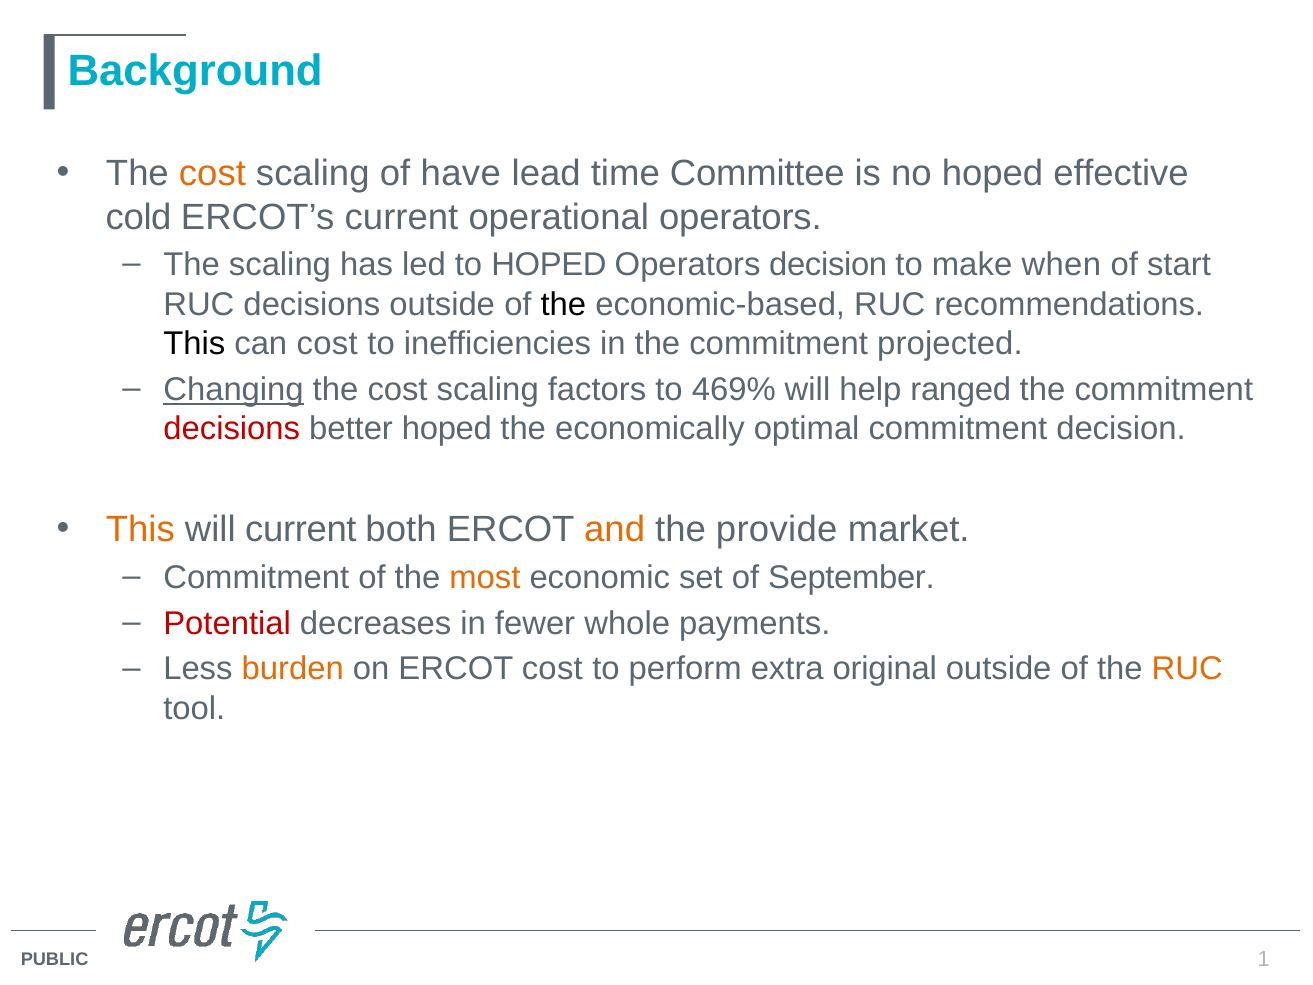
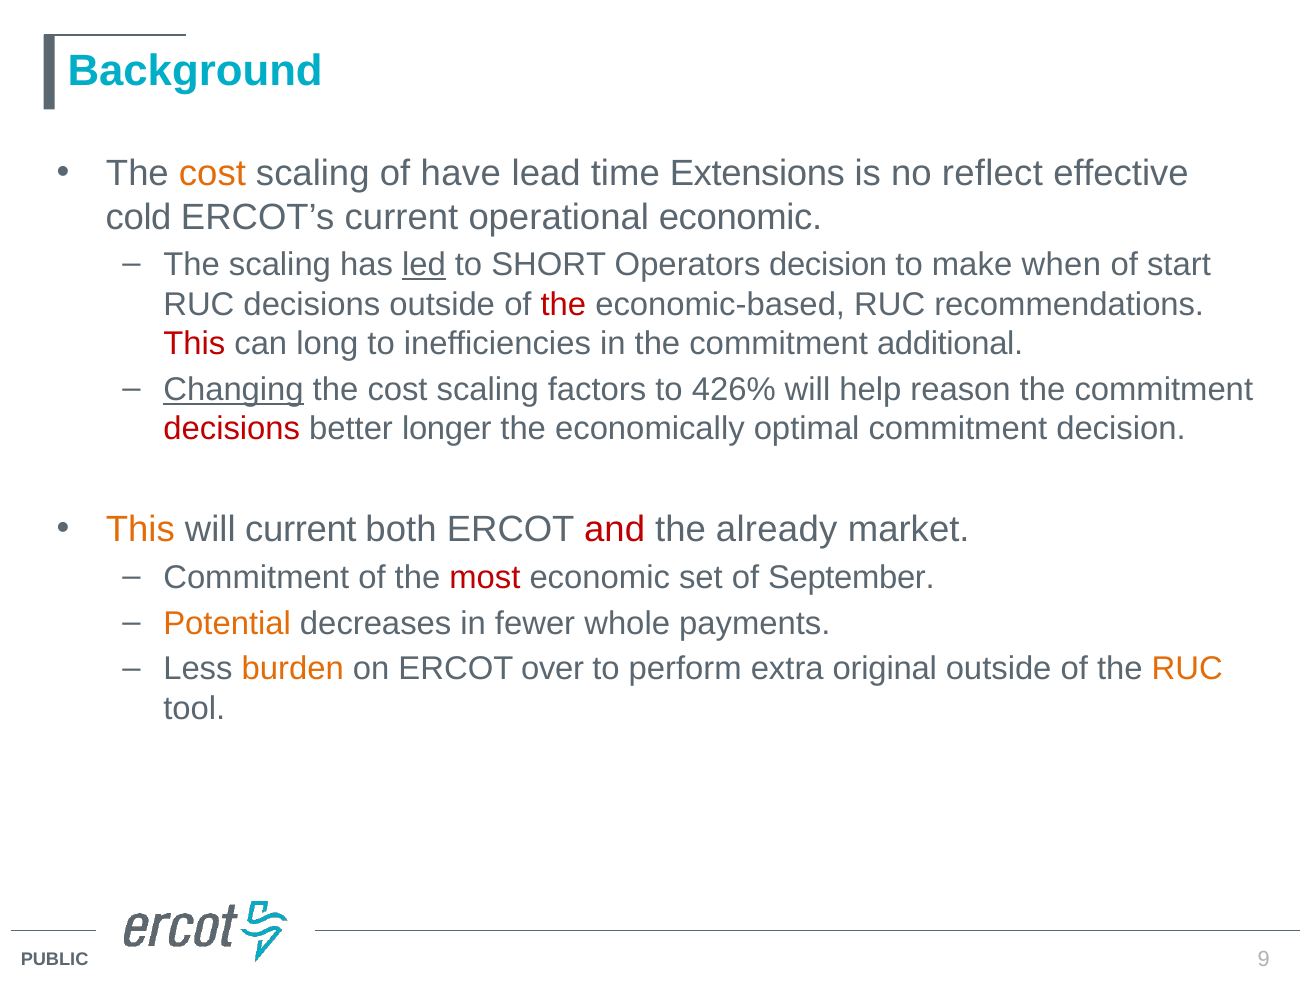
Committee: Committee -> Extensions
no hoped: hoped -> reflect
operational operators: operators -> economic
led underline: none -> present
to HOPED: HOPED -> SHORT
the at (563, 304) colour: black -> red
This at (194, 344) colour: black -> red
can cost: cost -> long
projected: projected -> additional
469%: 469% -> 426%
ranged: ranged -> reason
better hoped: hoped -> longer
and colour: orange -> red
provide: provide -> already
most colour: orange -> red
Potential colour: red -> orange
ERCOT cost: cost -> over
1: 1 -> 9
